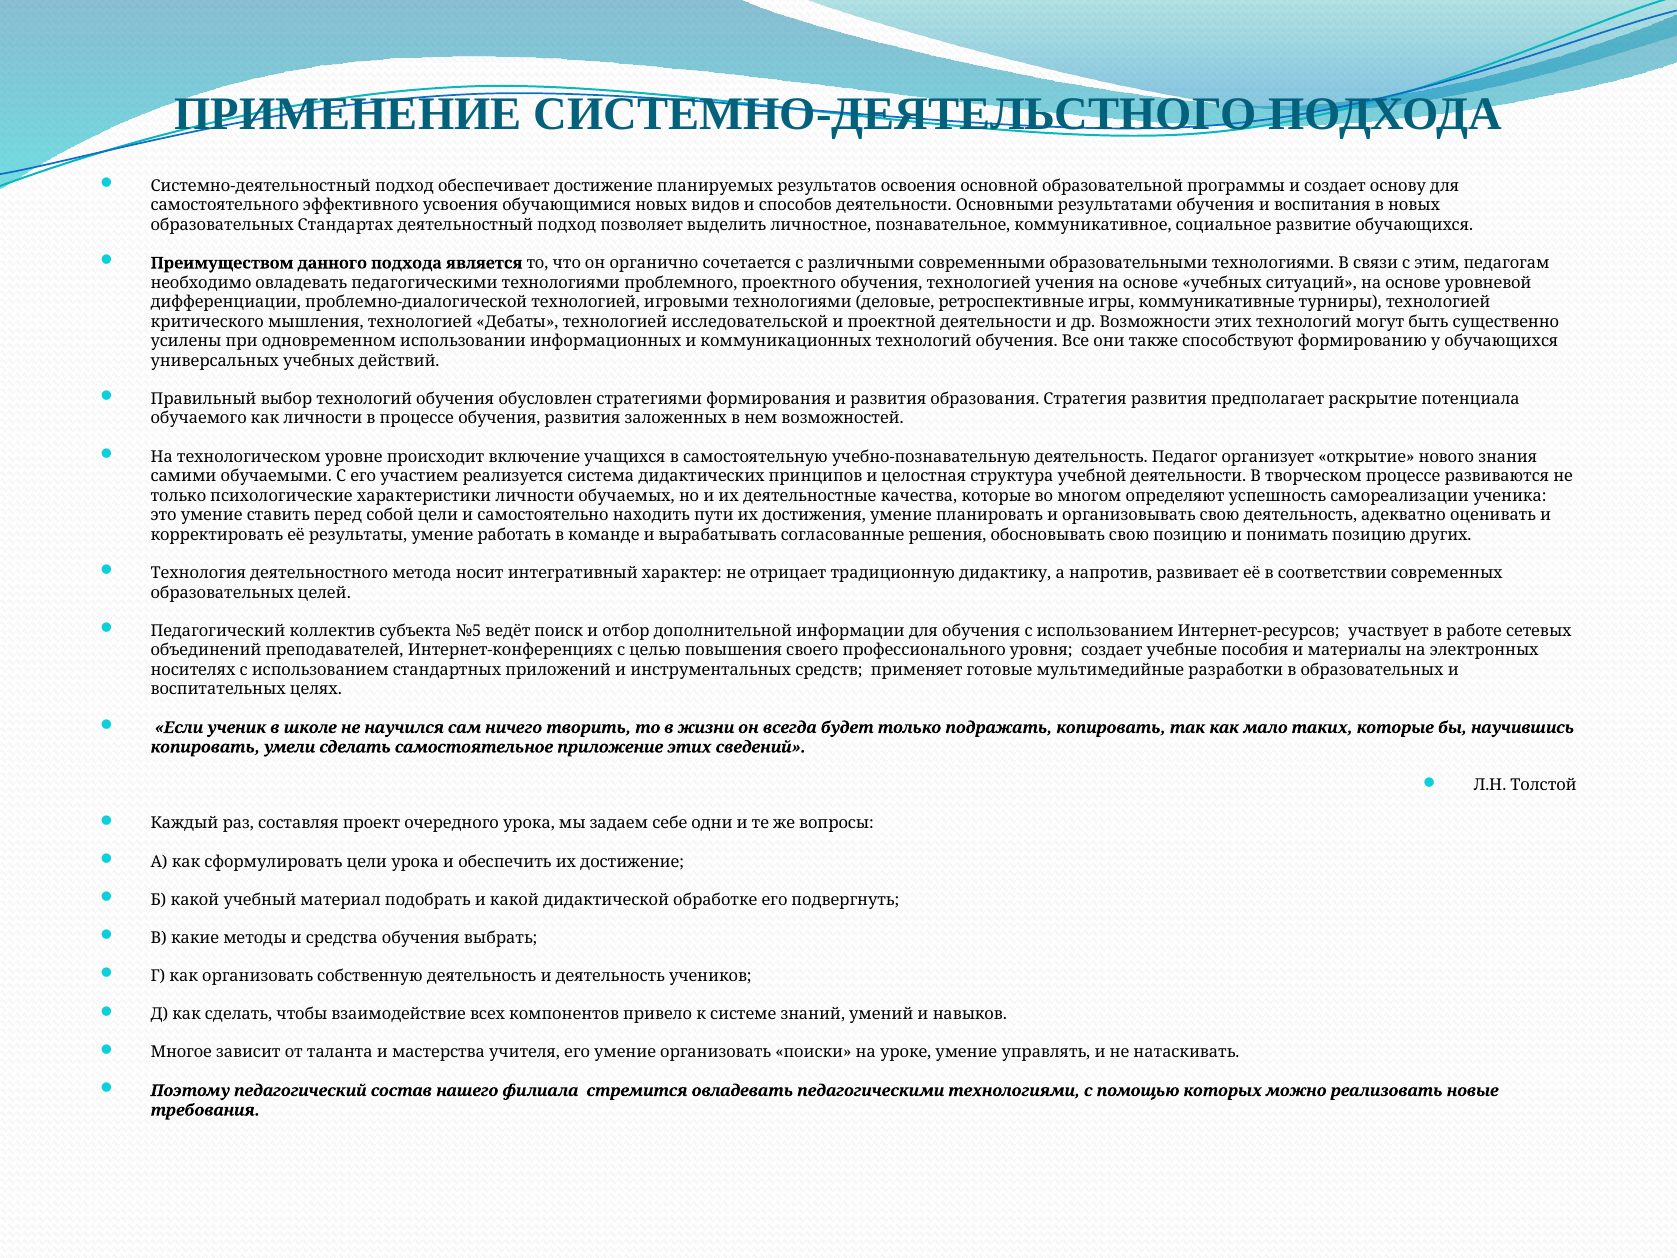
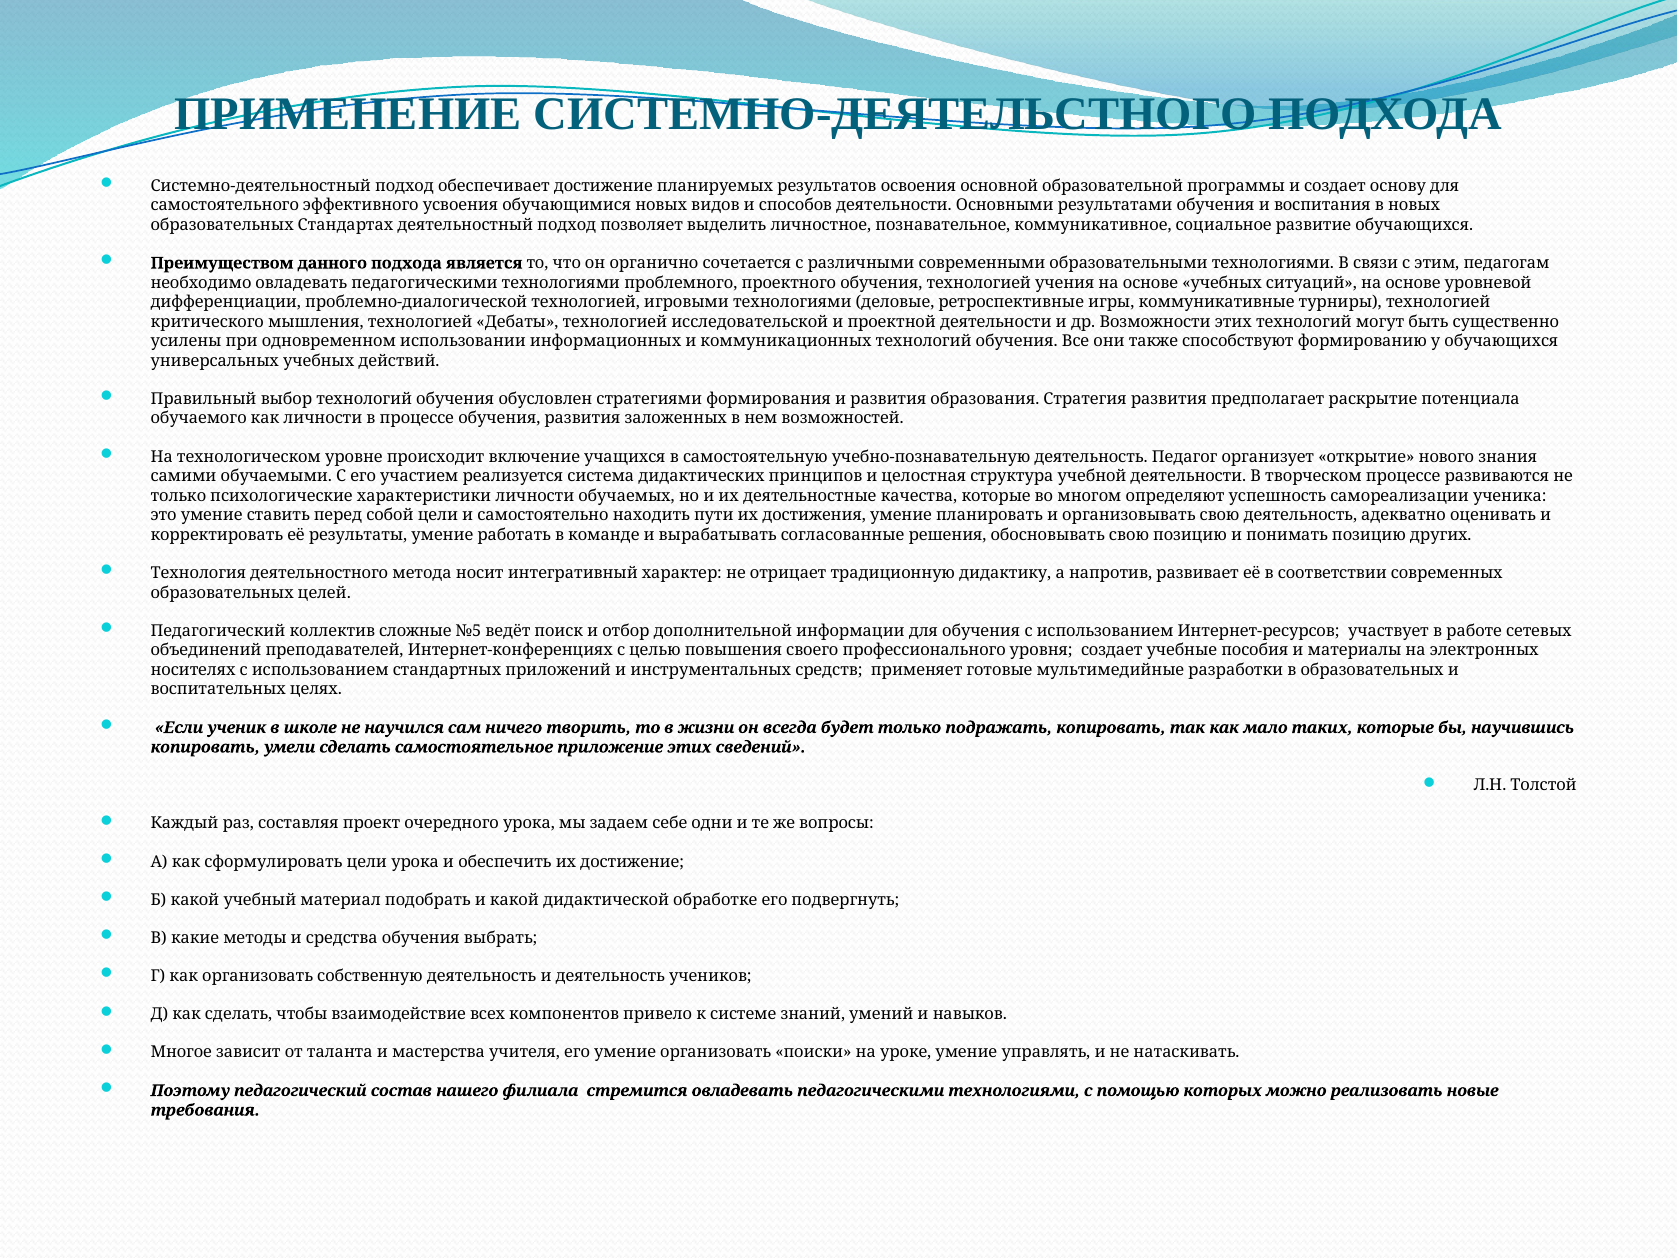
субъекта: субъекта -> сложные
